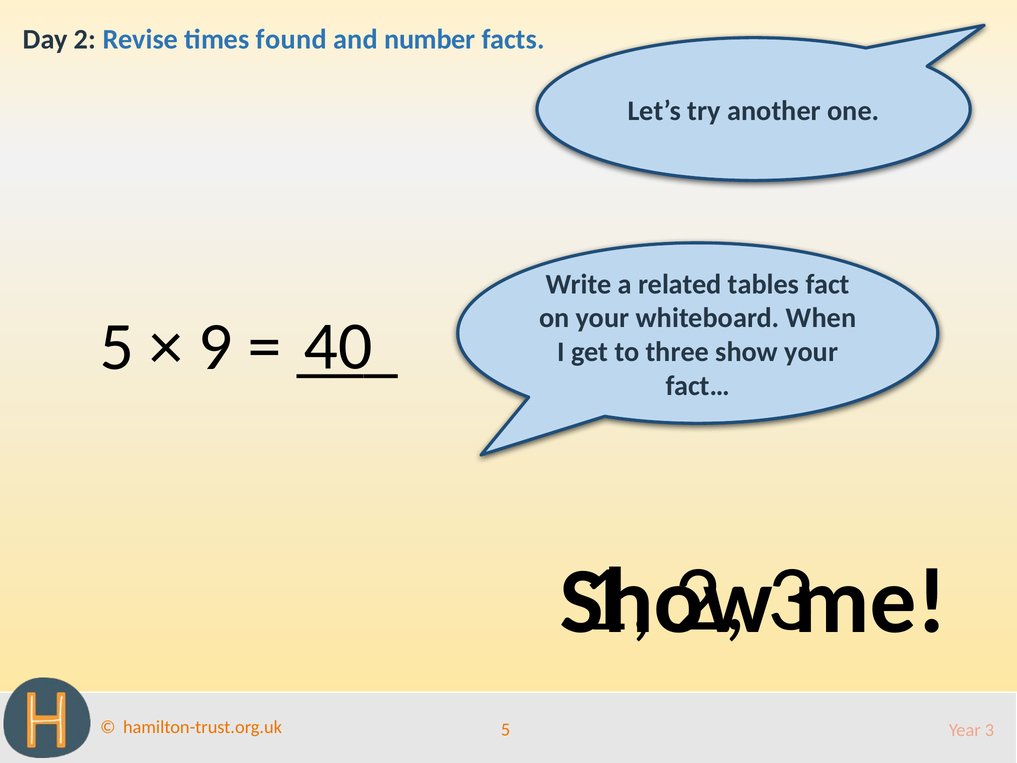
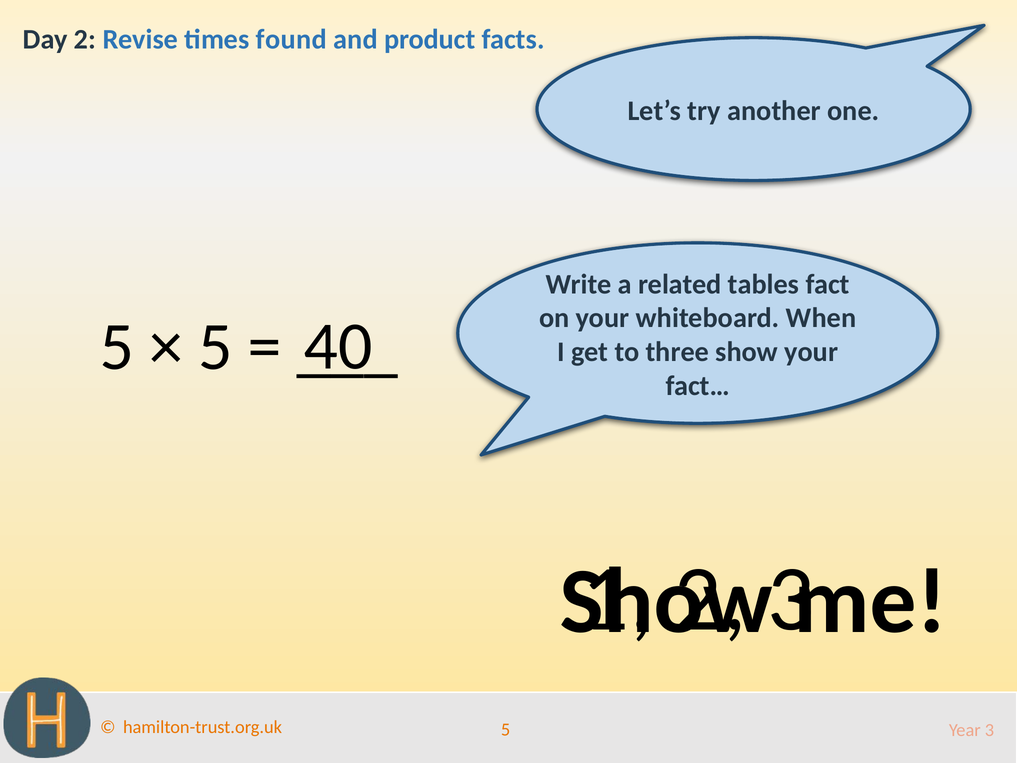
number: number -> product
9 at (215, 347): 9 -> 5
